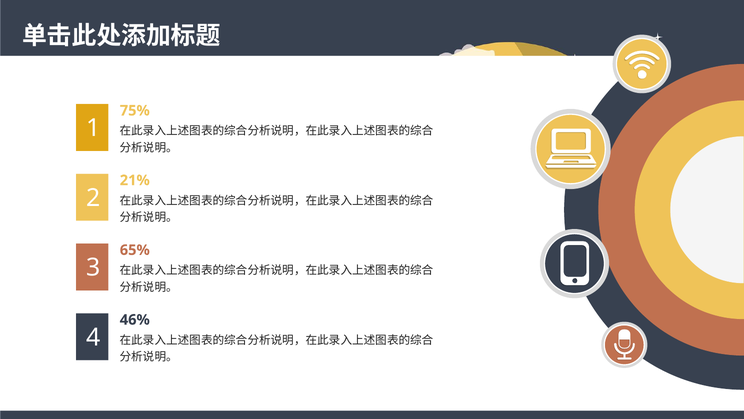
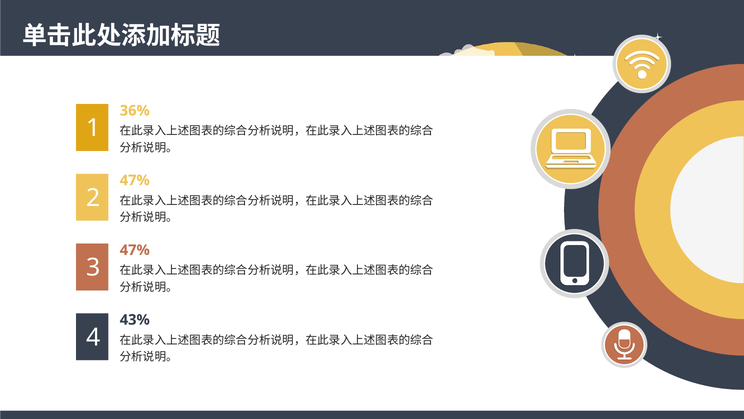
75%: 75% -> 36%
21% at (135, 180): 21% -> 47%
65% at (135, 250): 65% -> 47%
46%: 46% -> 43%
